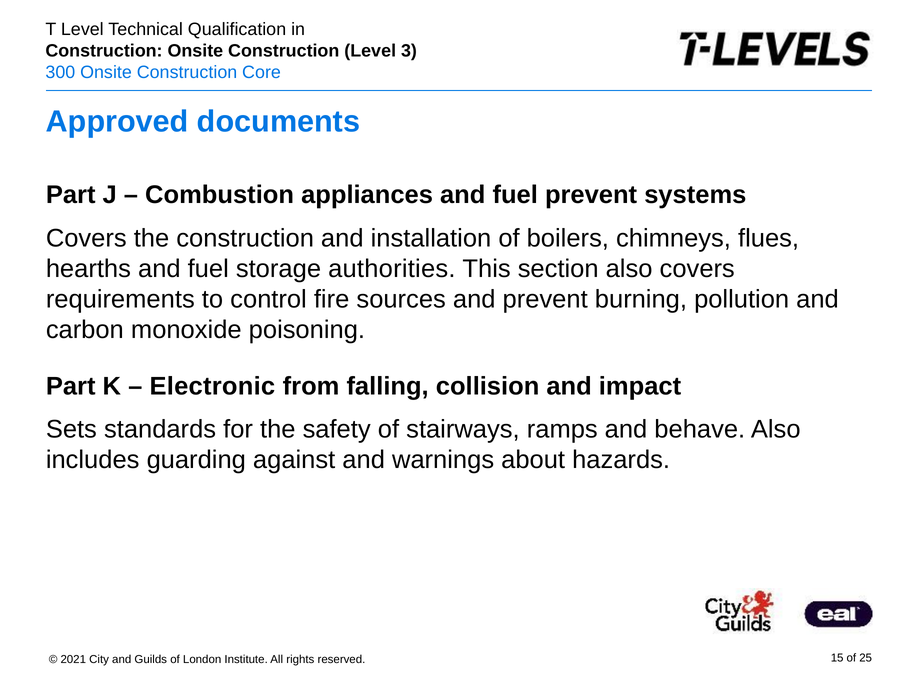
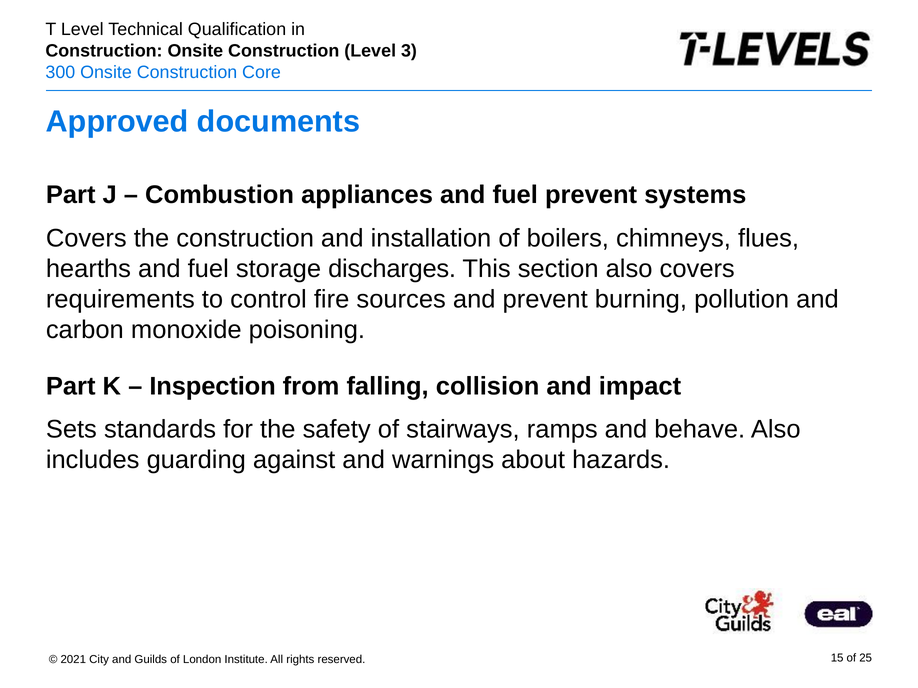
authorities: authorities -> discharges
Electronic: Electronic -> Inspection
